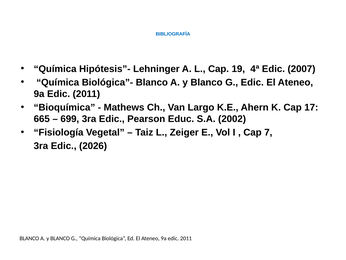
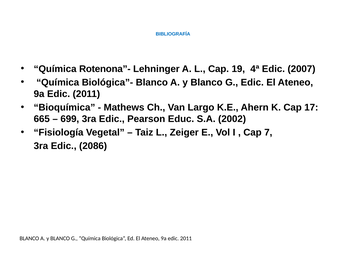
Hipótesis”-: Hipótesis”- -> Rotenona”-
2026: 2026 -> 2086
